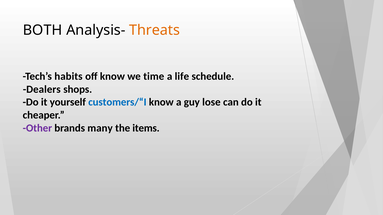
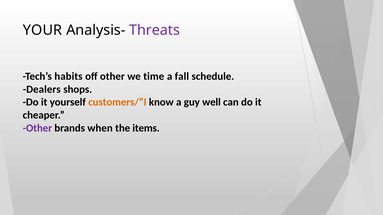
BOTH: BOTH -> YOUR
Threats colour: orange -> purple
off know: know -> other
life: life -> fall
customers/“I colour: blue -> orange
lose: lose -> well
many: many -> when
